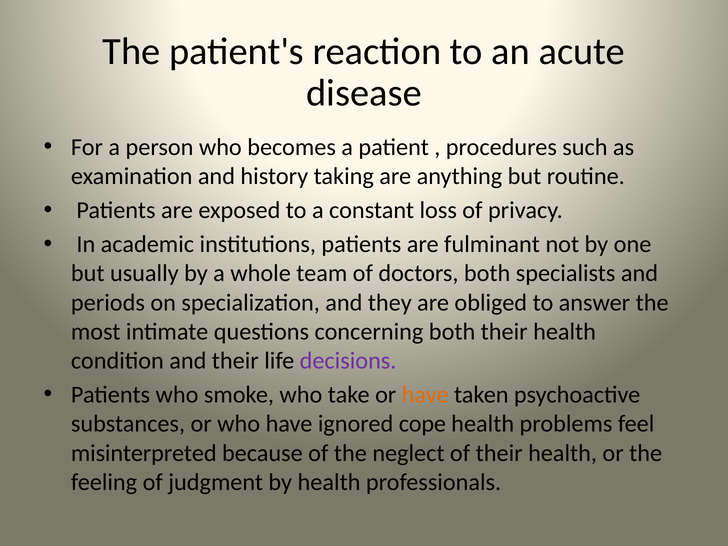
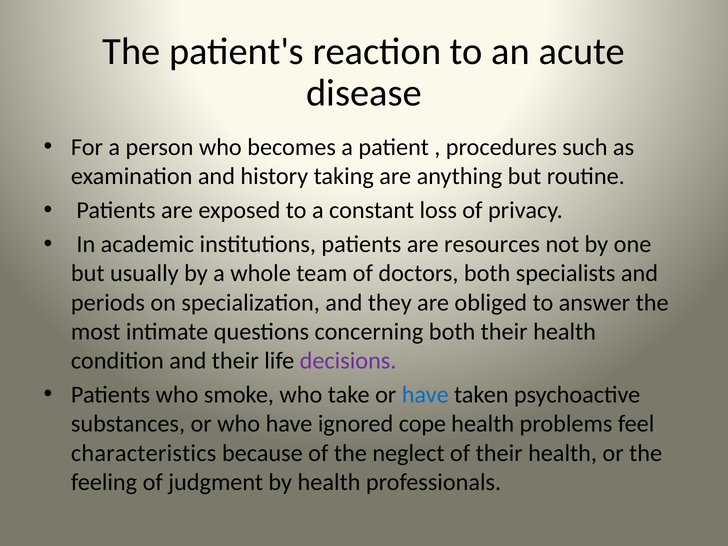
fulminant: fulminant -> resources
have at (425, 395) colour: orange -> blue
misinterpreted: misinterpreted -> characteristics
